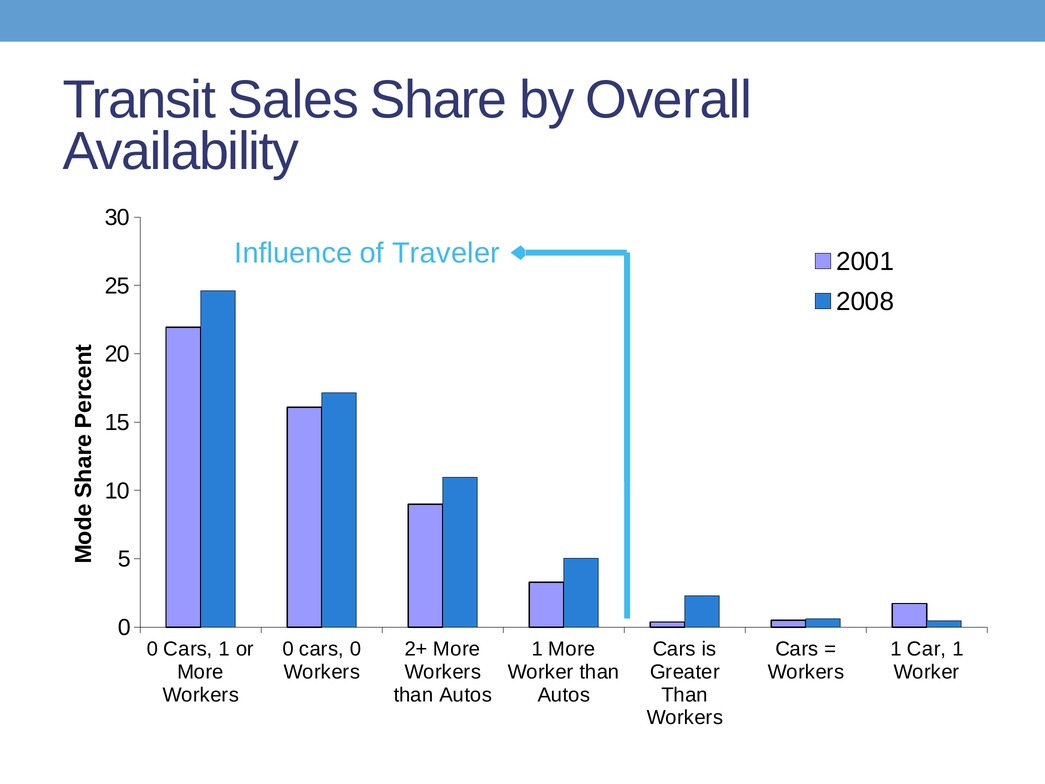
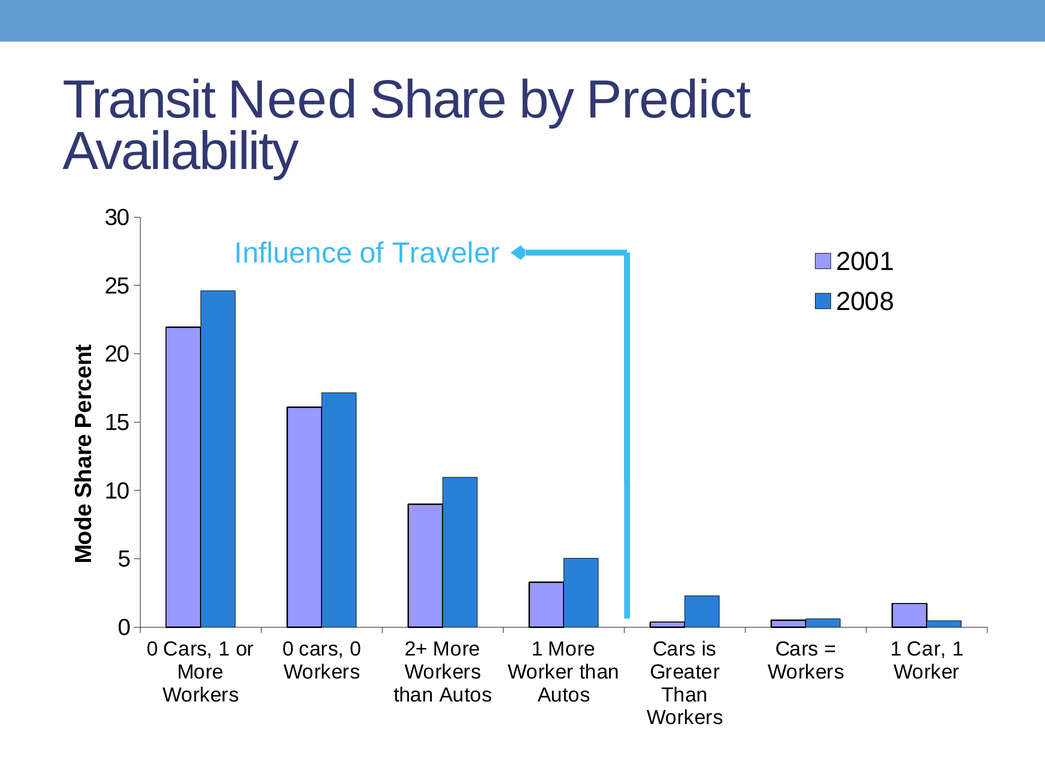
Sales: Sales -> Need
Overall: Overall -> Predict
